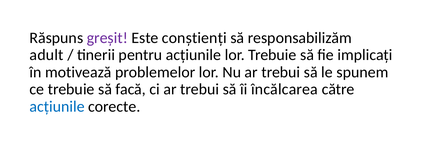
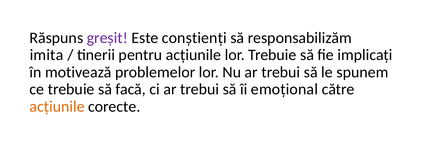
adult: adult -> imita
încălcarea: încălcarea -> emoțional
acțiunile at (57, 106) colour: blue -> orange
